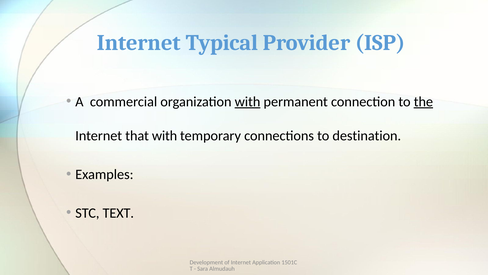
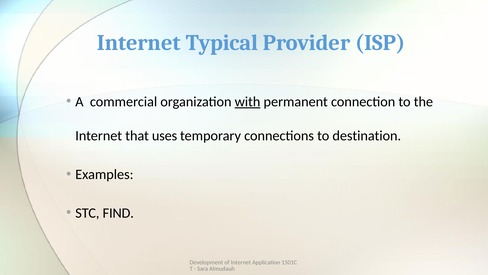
the underline: present -> none
that with: with -> uses
TEXT: TEXT -> FIND
